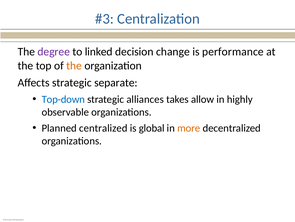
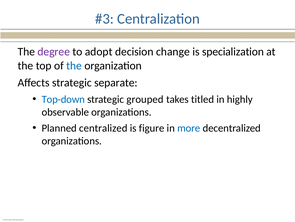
linked: linked -> adopt
performance: performance -> specialization
the at (74, 65) colour: orange -> blue
alliances: alliances -> grouped
allow: allow -> titled
global: global -> figure
more colour: orange -> blue
